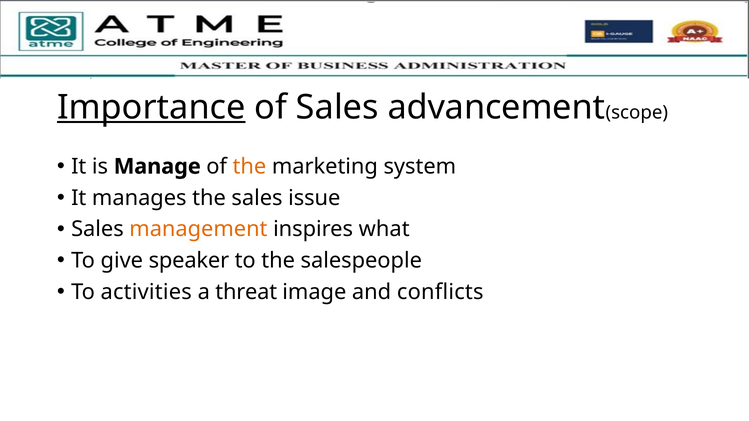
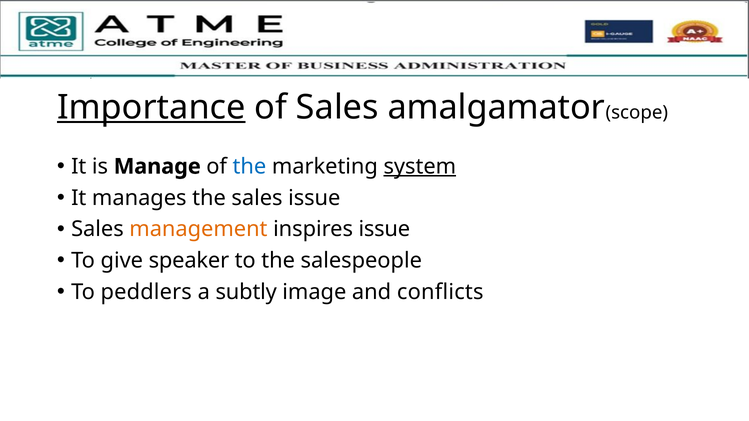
advancement: advancement -> amalgamator
the at (249, 167) colour: orange -> blue
system underline: none -> present
inspires what: what -> issue
activities: activities -> peddlers
threat: threat -> subtly
